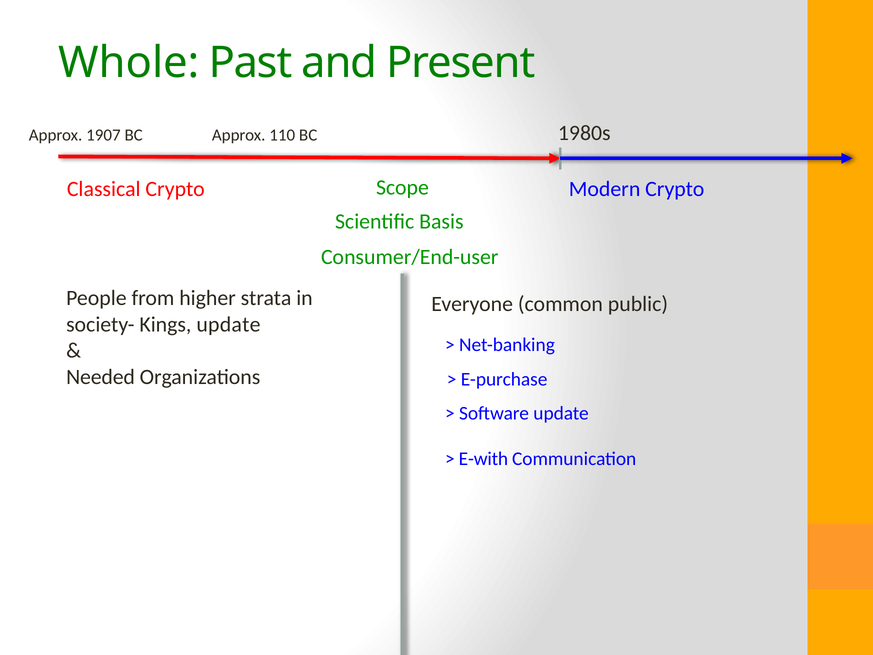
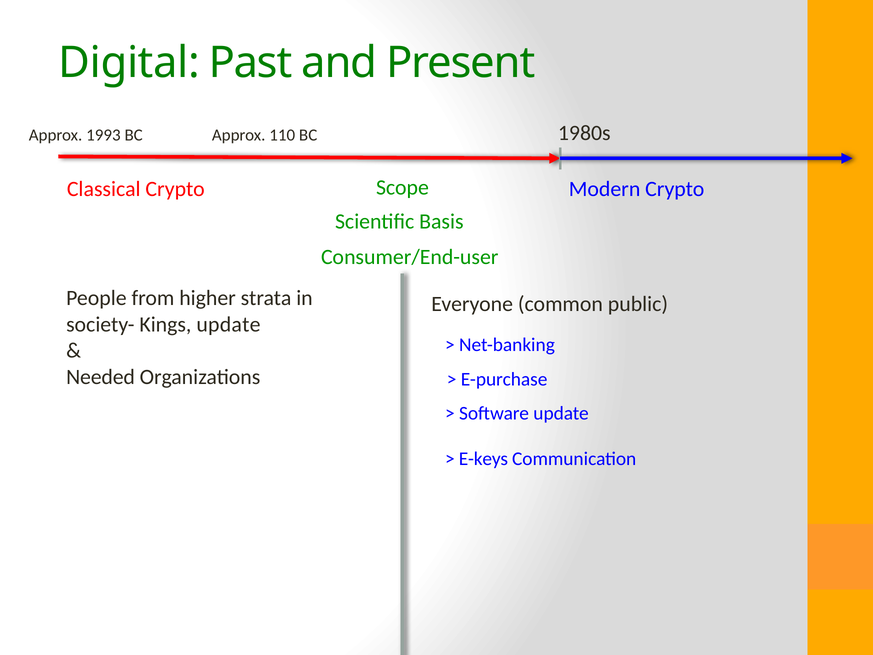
Whole: Whole -> Digital
1907: 1907 -> 1993
E-with: E-with -> E-keys
